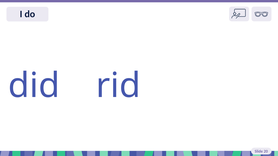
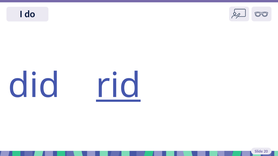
rid underline: none -> present
